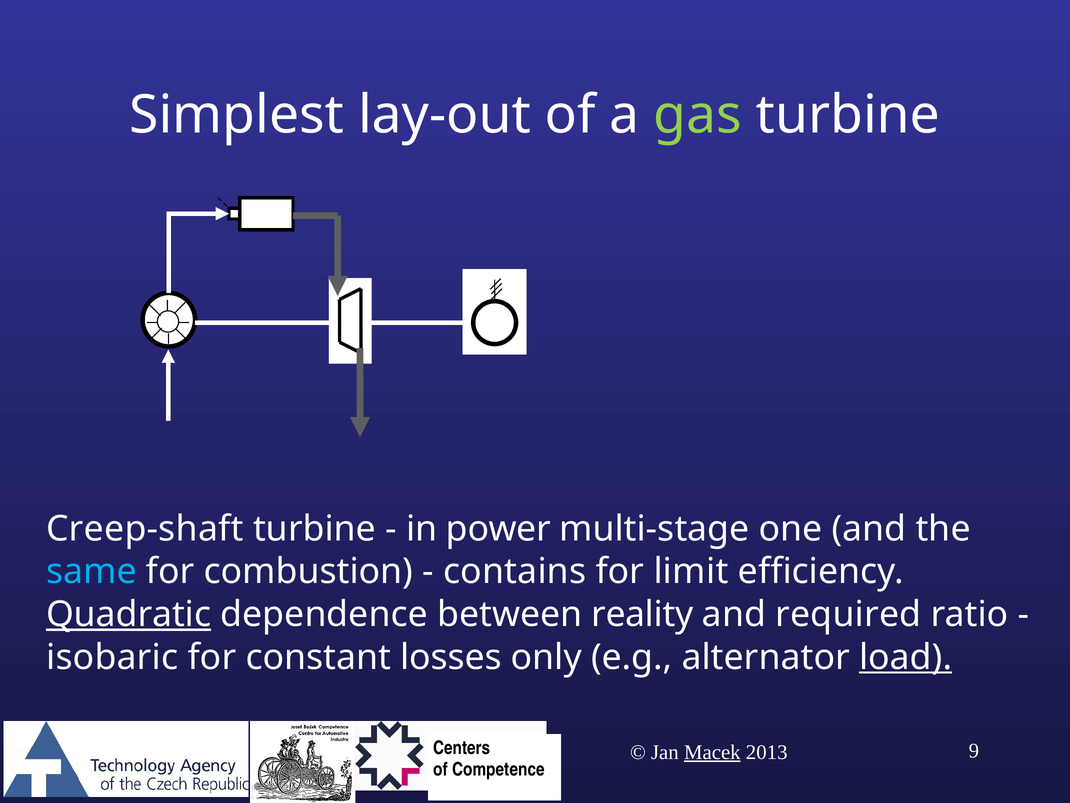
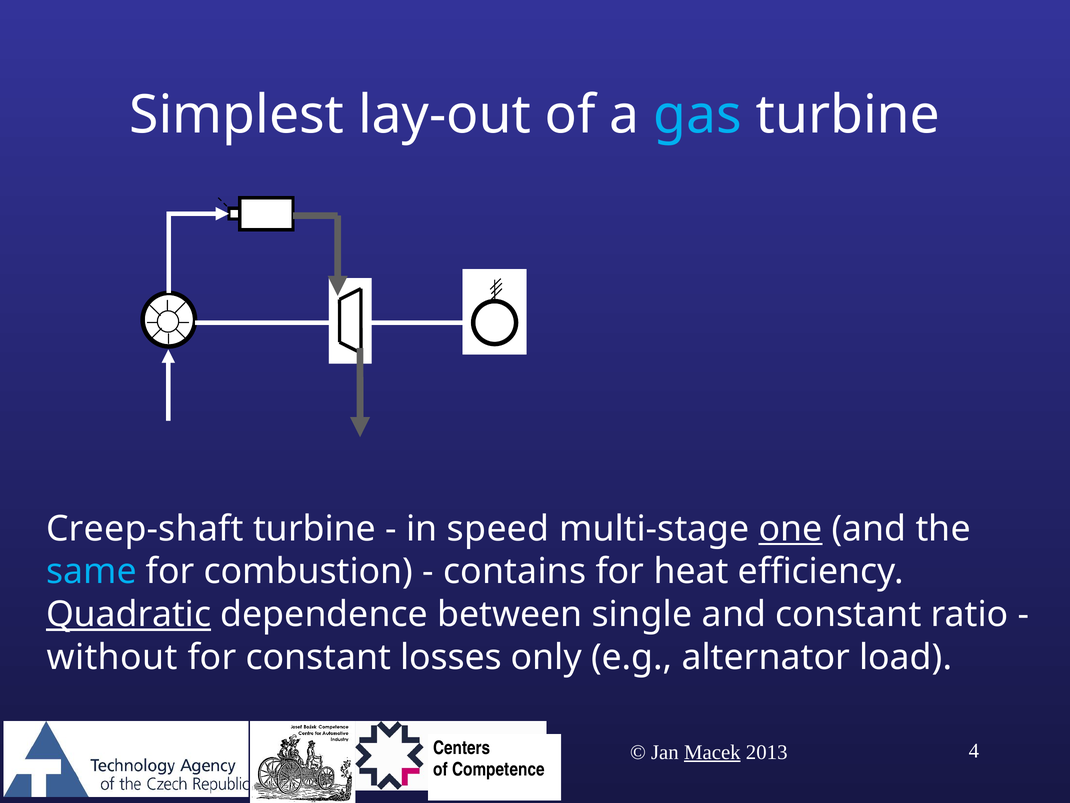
gas colour: light green -> light blue
power: power -> speed
one underline: none -> present
limit: limit -> heat
reality: reality -> single
and required: required -> constant
isobaric: isobaric -> without
load underline: present -> none
9: 9 -> 4
